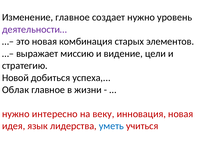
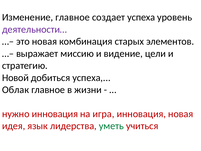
создает нужно: нужно -> успеха
нужно интересно: интересно -> инновация
веку: веку -> игра
уметь colour: blue -> green
